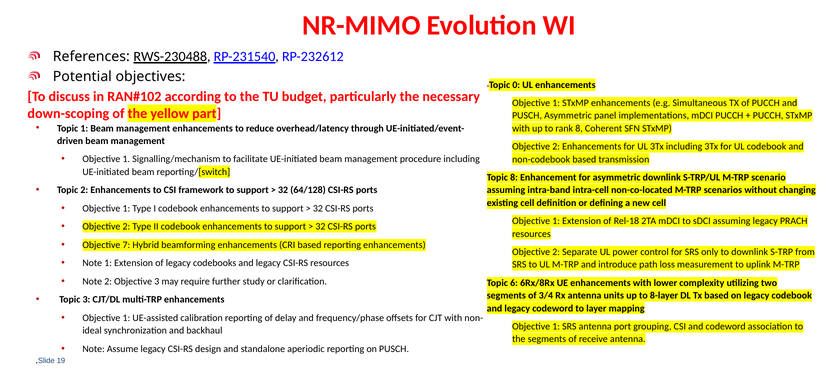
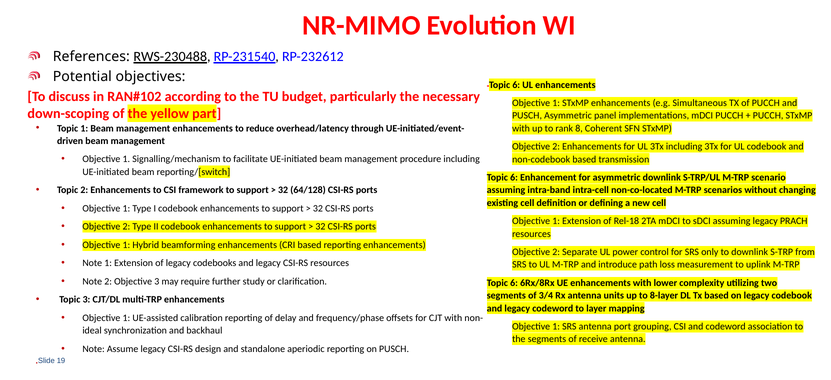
0 at (516, 85): 0 -> 6
8 at (514, 178): 8 -> 6
7 at (126, 245): 7 -> 1
